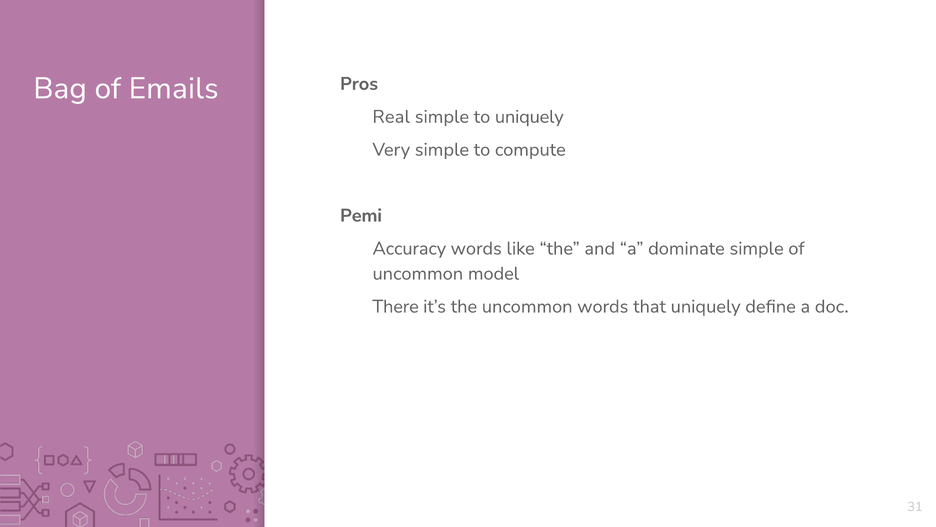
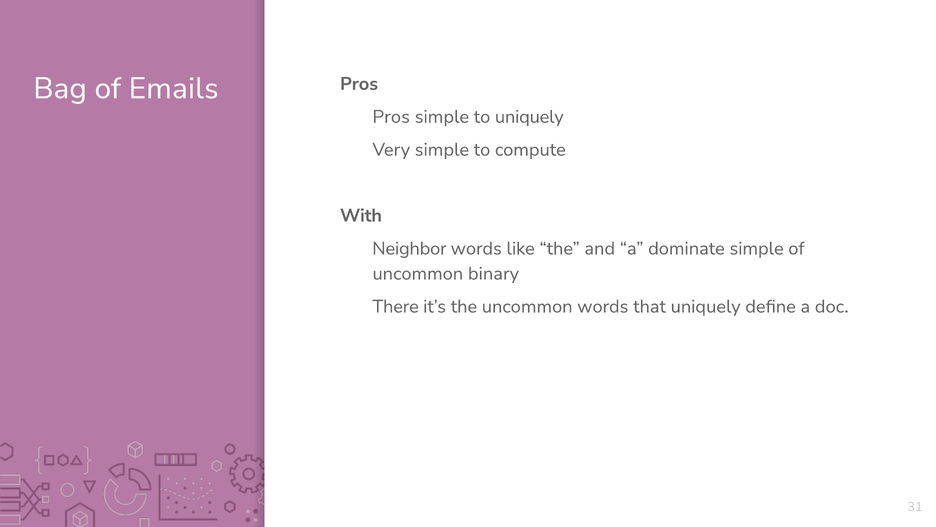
Real at (391, 117): Real -> Pros
Pemi: Pemi -> With
Accuracy: Accuracy -> Neighbor
model: model -> binary
